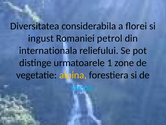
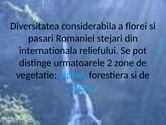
ingust: ingust -> pasari
petrol: petrol -> stejari
1: 1 -> 2
alpina colour: yellow -> light blue
